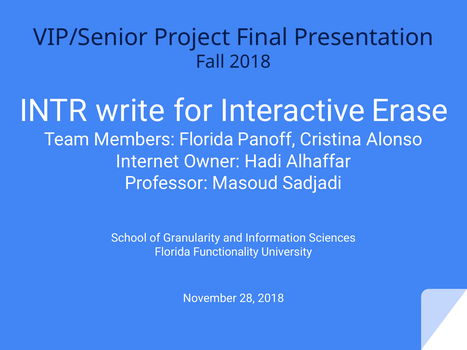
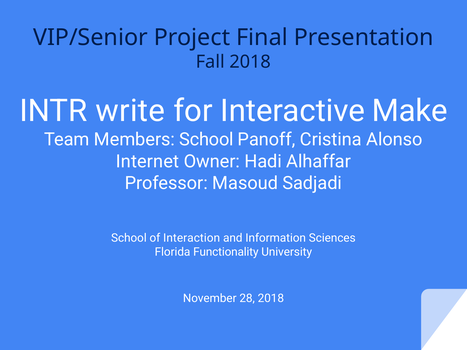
Erase: Erase -> Make
Members Florida: Florida -> School
Granularity: Granularity -> Interaction
